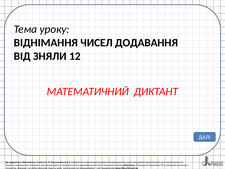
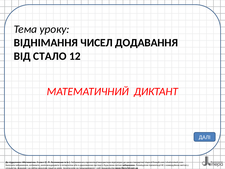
ЗНЯЛИ: ЗНЯЛИ -> СТАЛО
